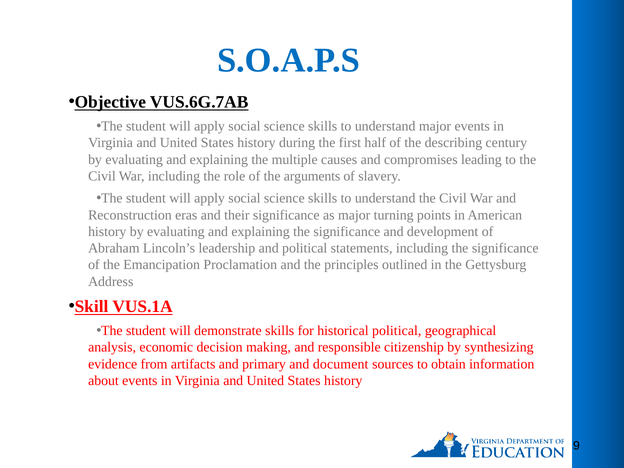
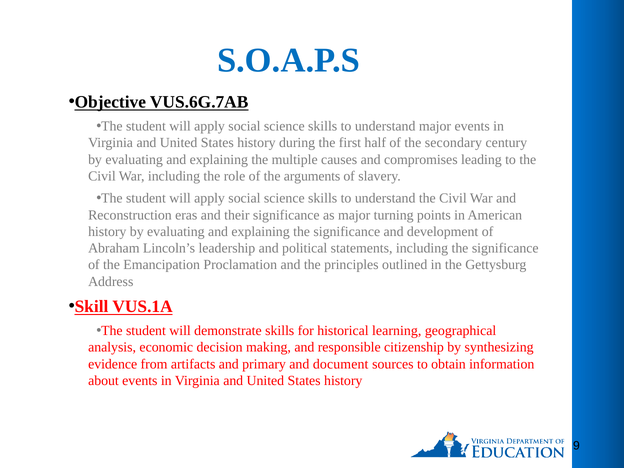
describing: describing -> secondary
historical political: political -> learning
